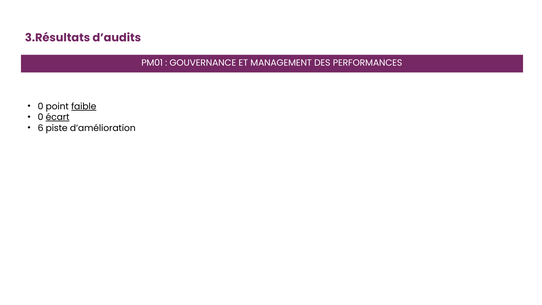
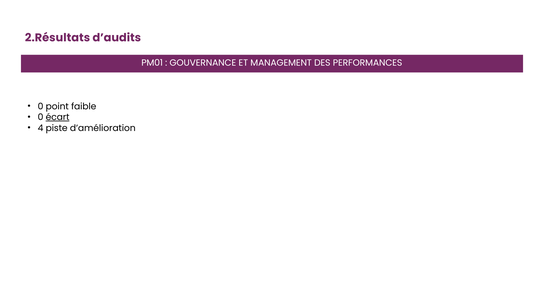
3.Résultats: 3.Résultats -> 2.Résultats
faible underline: present -> none
6: 6 -> 4
